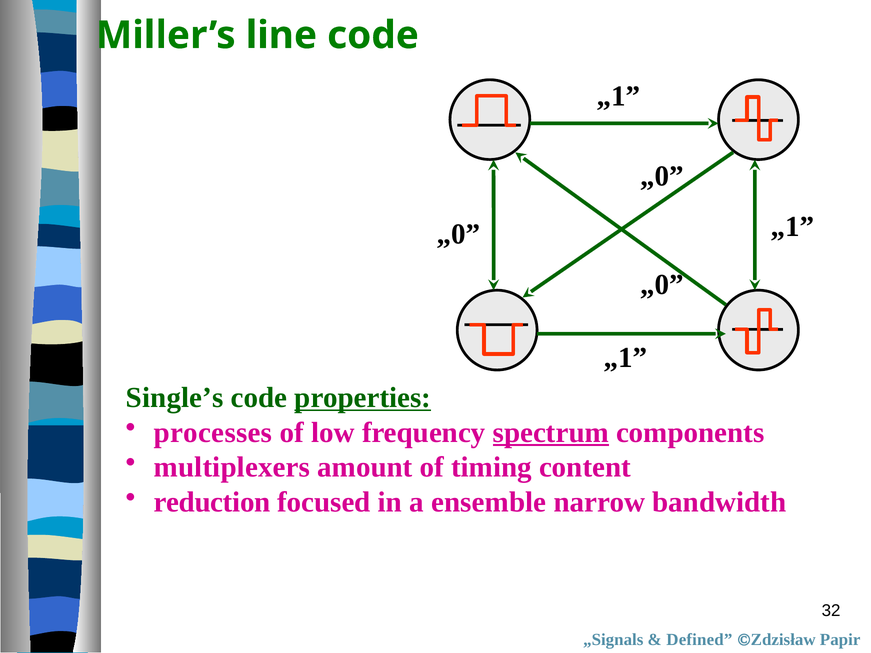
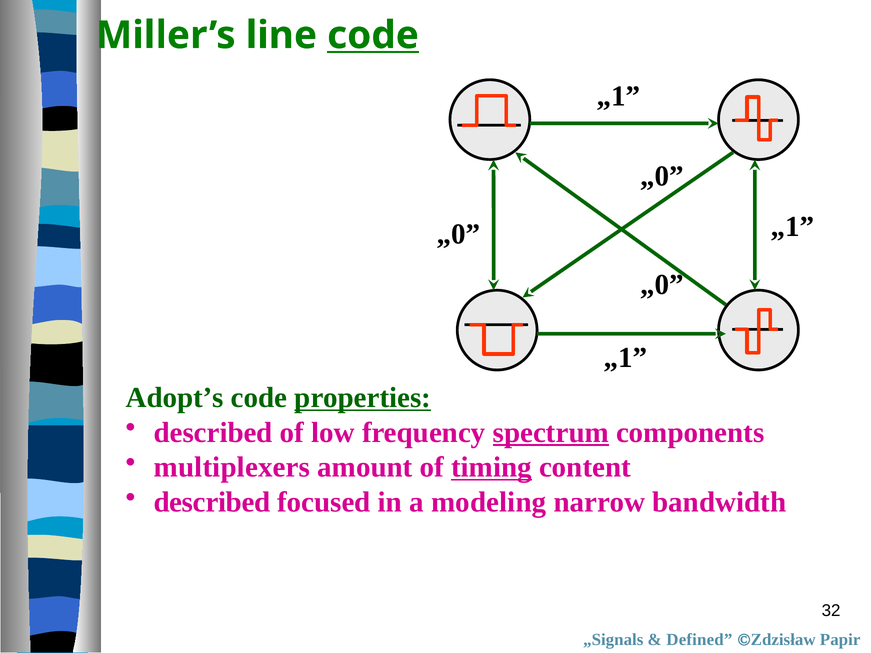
code at (373, 35) underline: none -> present
Single’s: Single’s -> Adopt’s
processes at (213, 433): processes -> described
timing underline: none -> present
reduction at (212, 502): reduction -> described
ensemble: ensemble -> modeling
